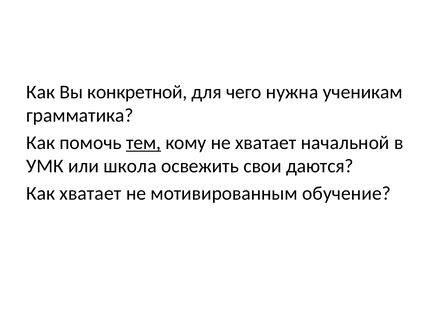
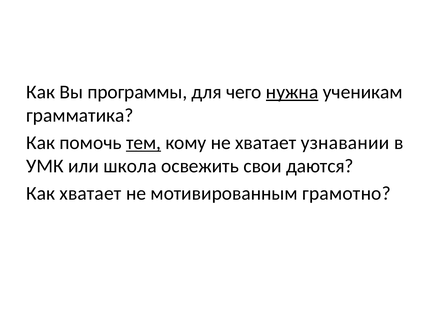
конкретной: конкретной -> программы
нужна underline: none -> present
начальной: начальной -> узнавании
обучение: обучение -> грамотно
